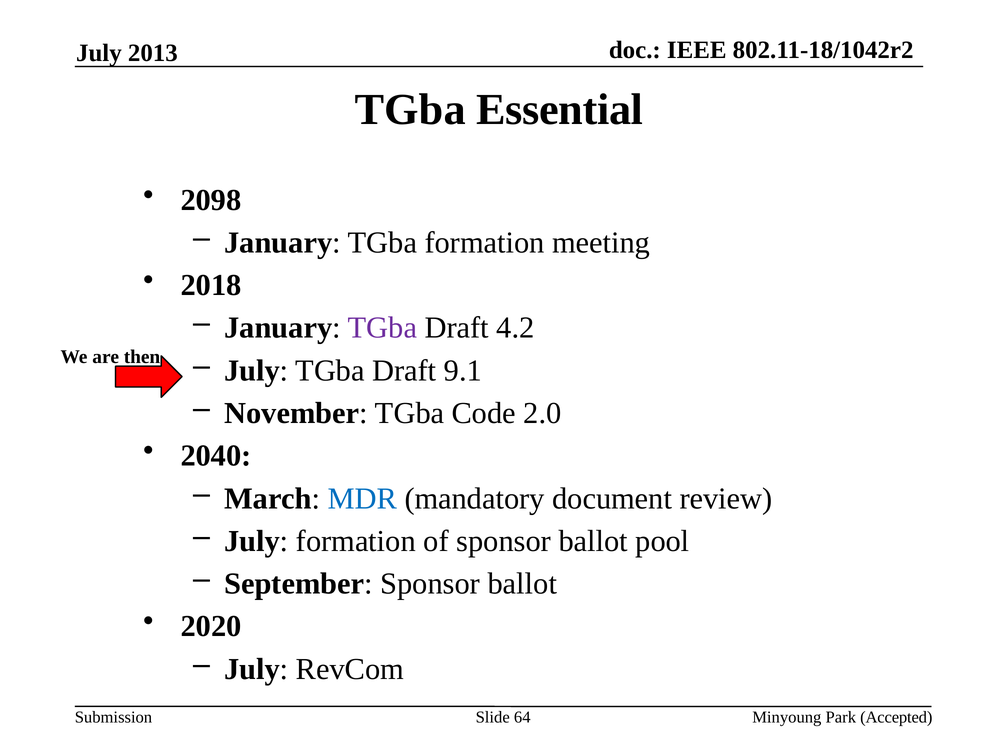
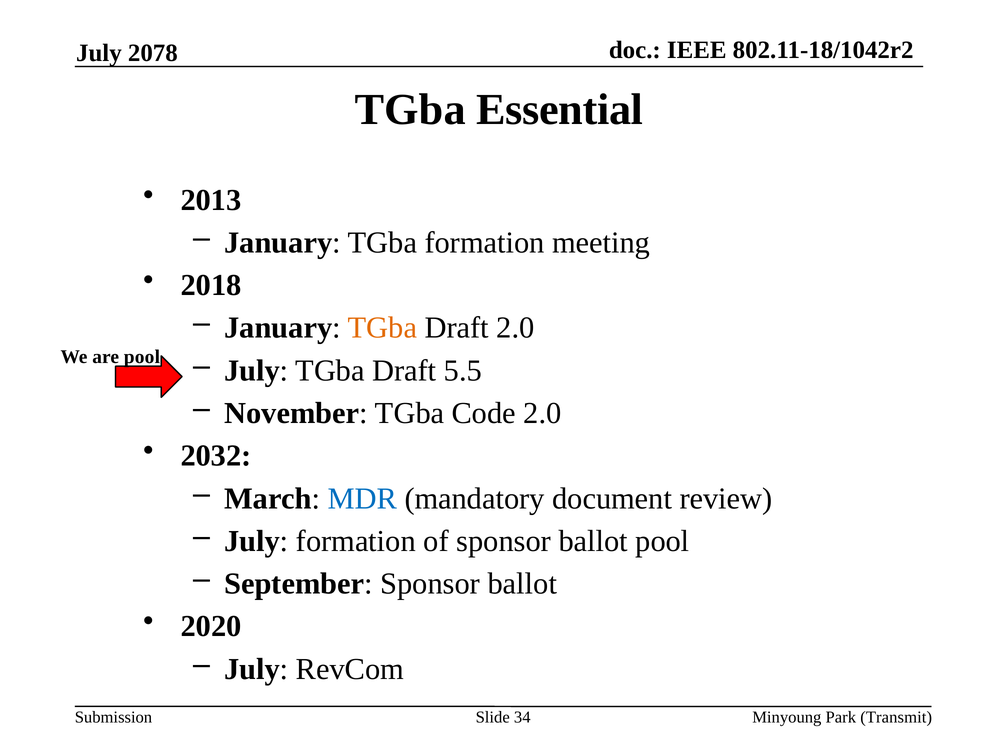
2013: 2013 -> 2078
2098: 2098 -> 2013
TGba at (382, 328) colour: purple -> orange
Draft 4.2: 4.2 -> 2.0
are then: then -> pool
9.1: 9.1 -> 5.5
2040: 2040 -> 2032
64: 64 -> 34
Accepted: Accepted -> Transmit
